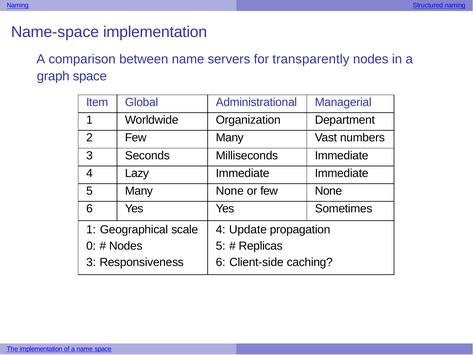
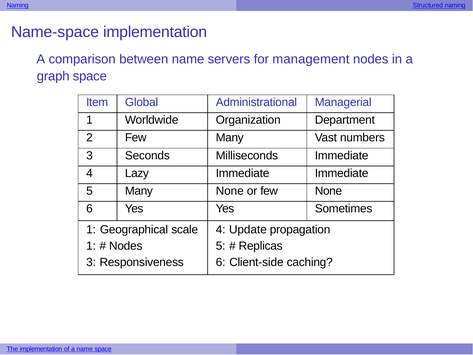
transparently: transparently -> management
0 at (91, 246): 0 -> 1
